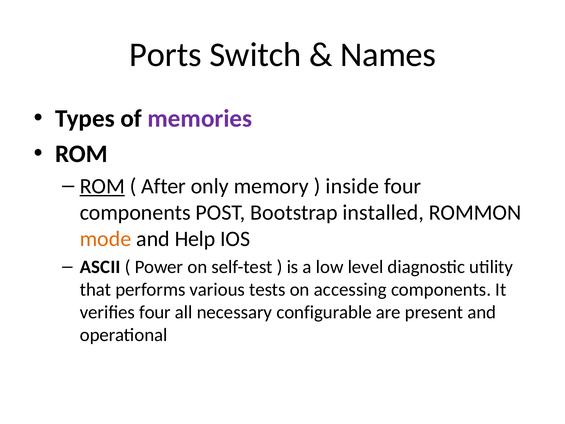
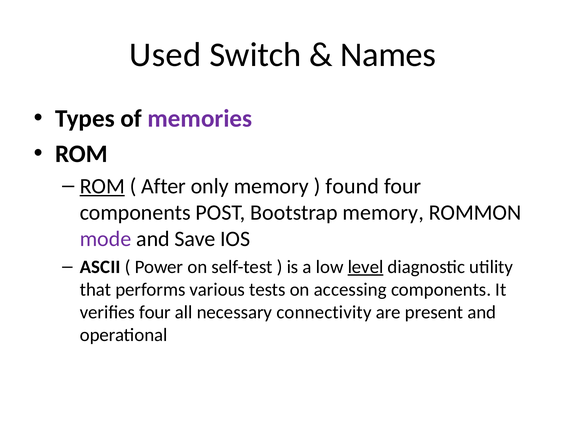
Ports: Ports -> Used
inside: inside -> found
Bootstrap installed: installed -> memory
mode colour: orange -> purple
Help: Help -> Save
level underline: none -> present
configurable: configurable -> connectivity
